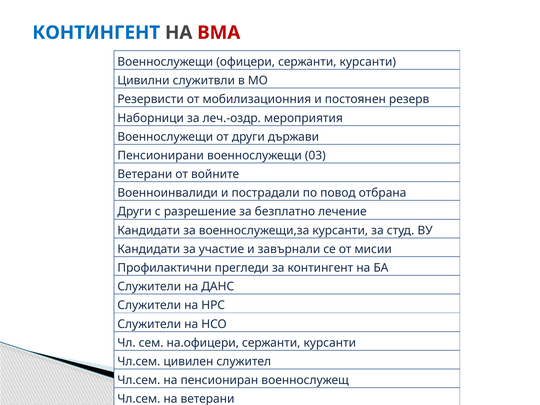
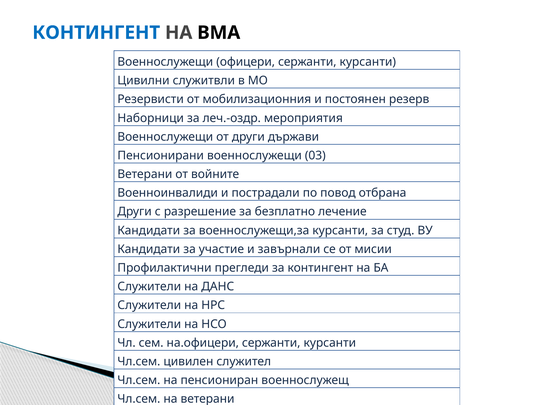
ВМА colour: red -> black
